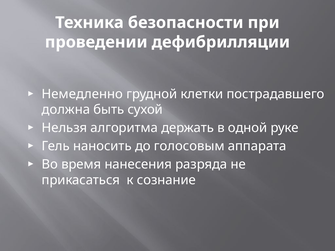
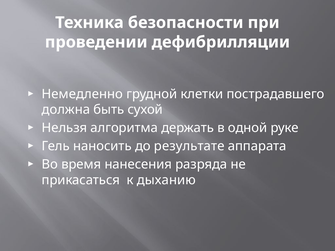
голосовым: голосовым -> результате
сознание: сознание -> дыханию
